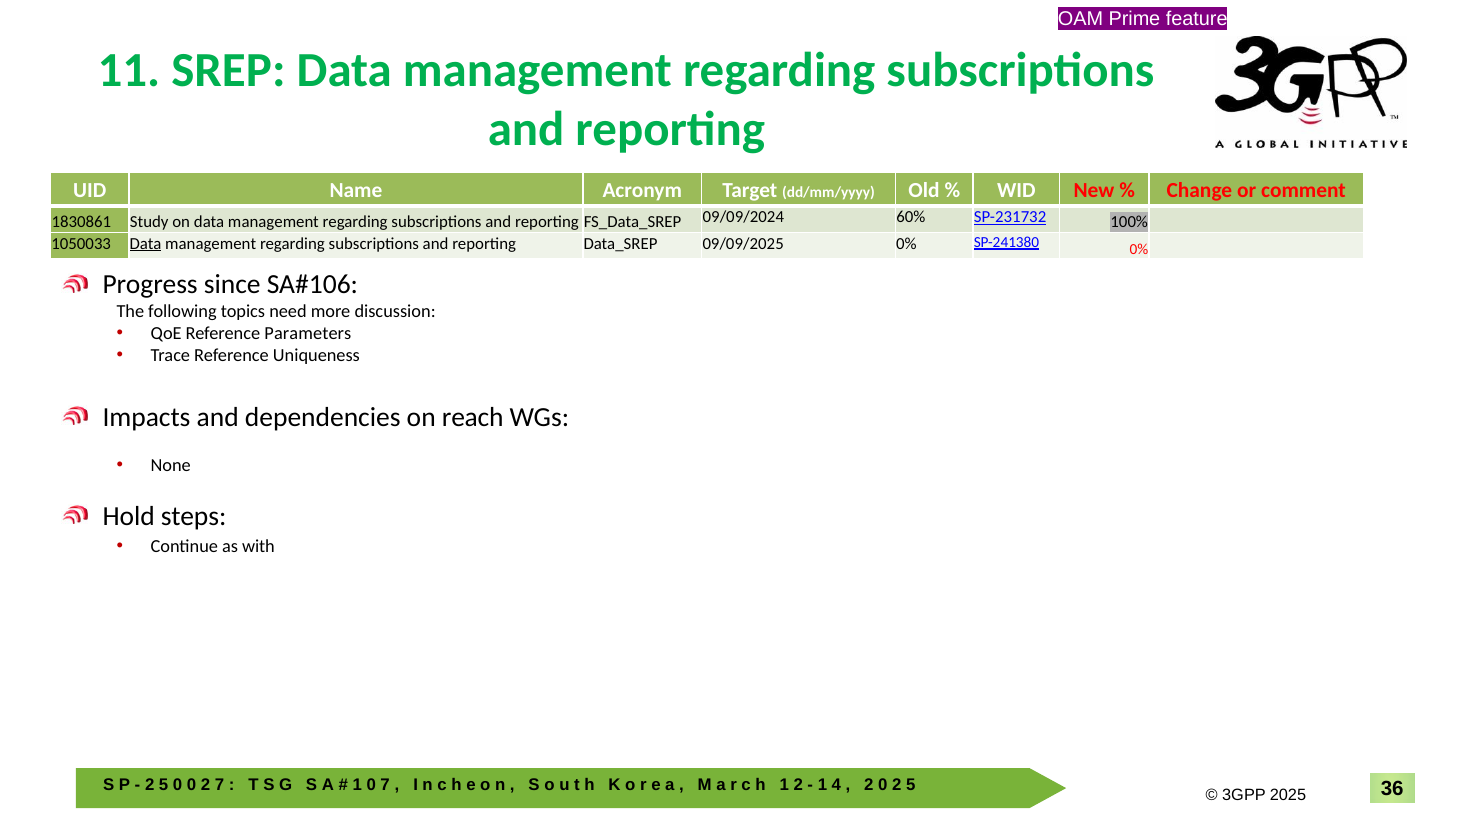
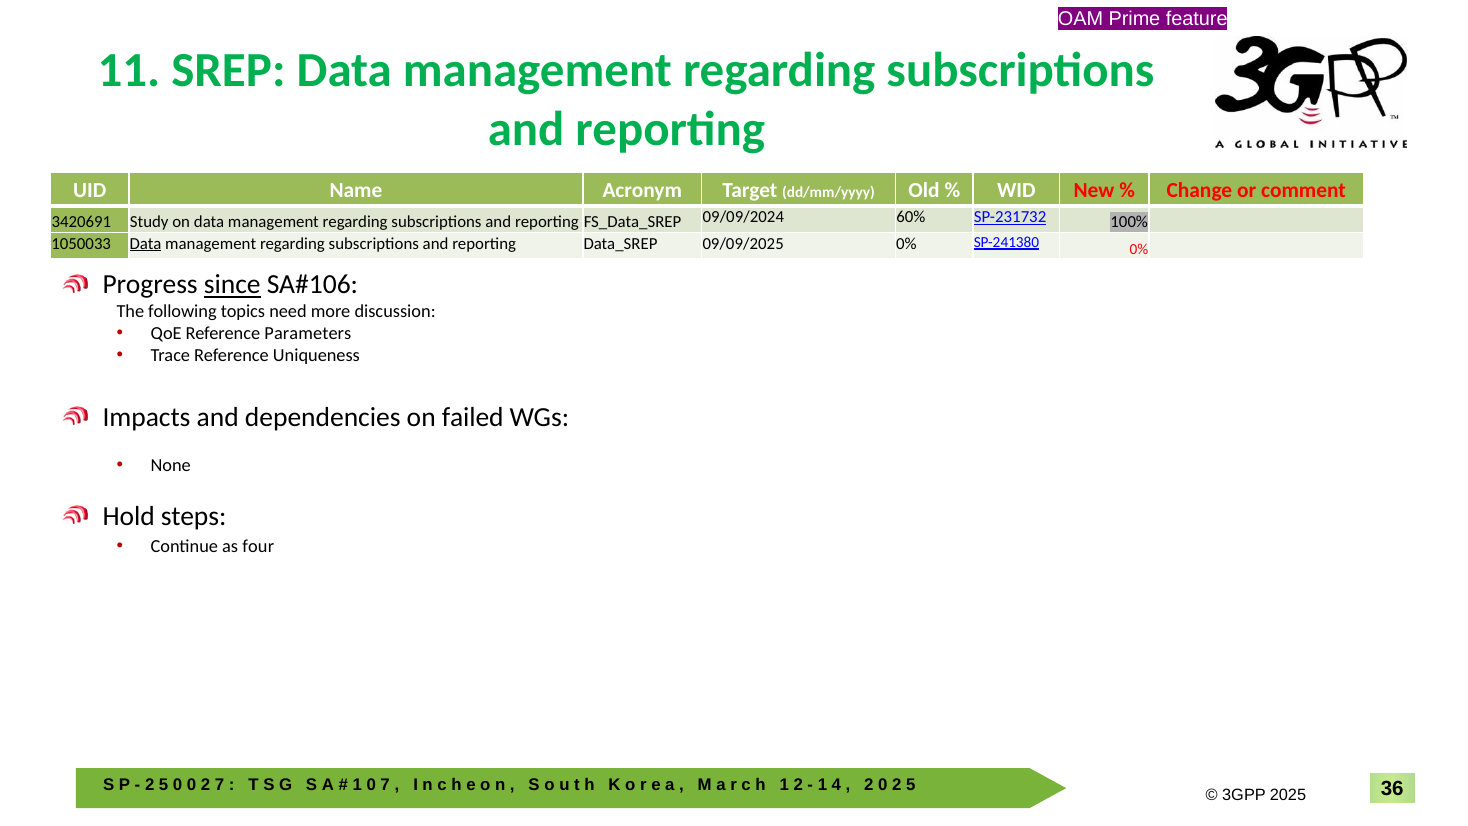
1830861: 1830861 -> 3420691
since underline: none -> present
reach: reach -> failed
with: with -> four
